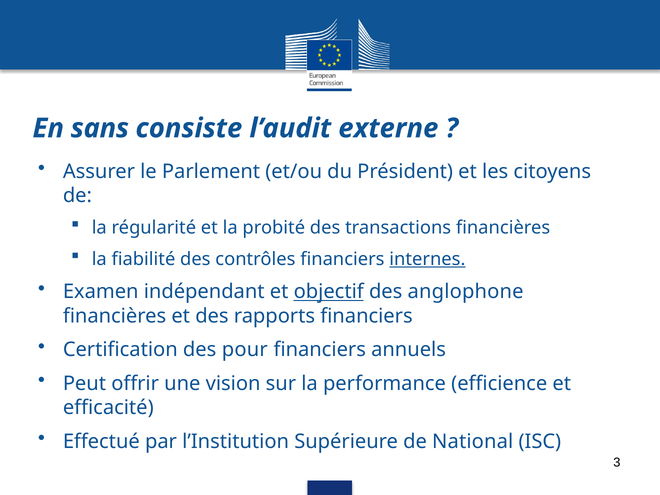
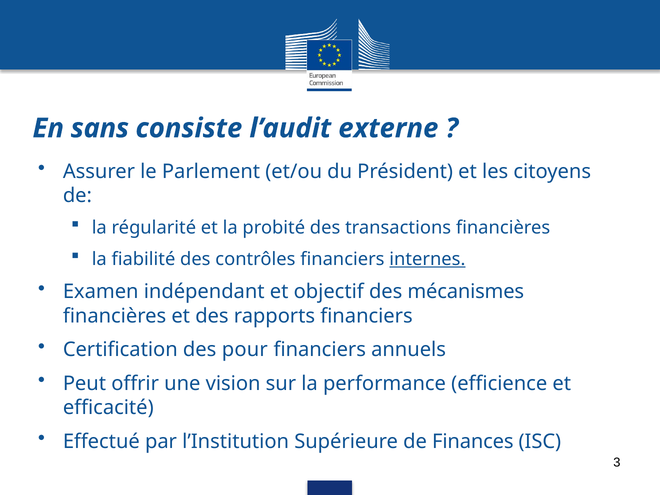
objectif underline: present -> none
anglophone: anglophone -> mécanismes
National: National -> Finances
